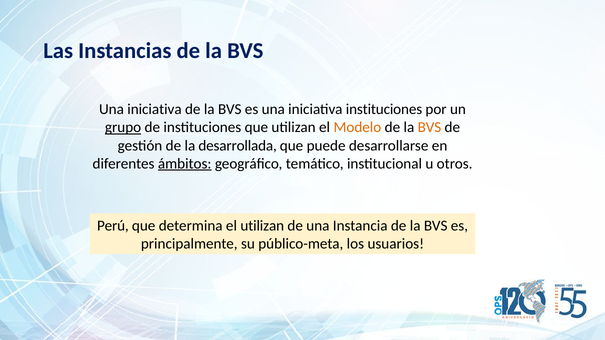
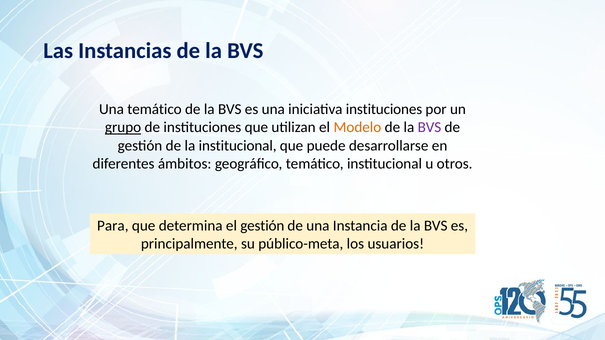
iniciativa at (154, 109): iniciativa -> temático
BVS at (429, 128) colour: orange -> purple
la desarrollada: desarrollada -> institucional
ámbitos underline: present -> none
Perú: Perú -> Para
el utilizan: utilizan -> gestión
